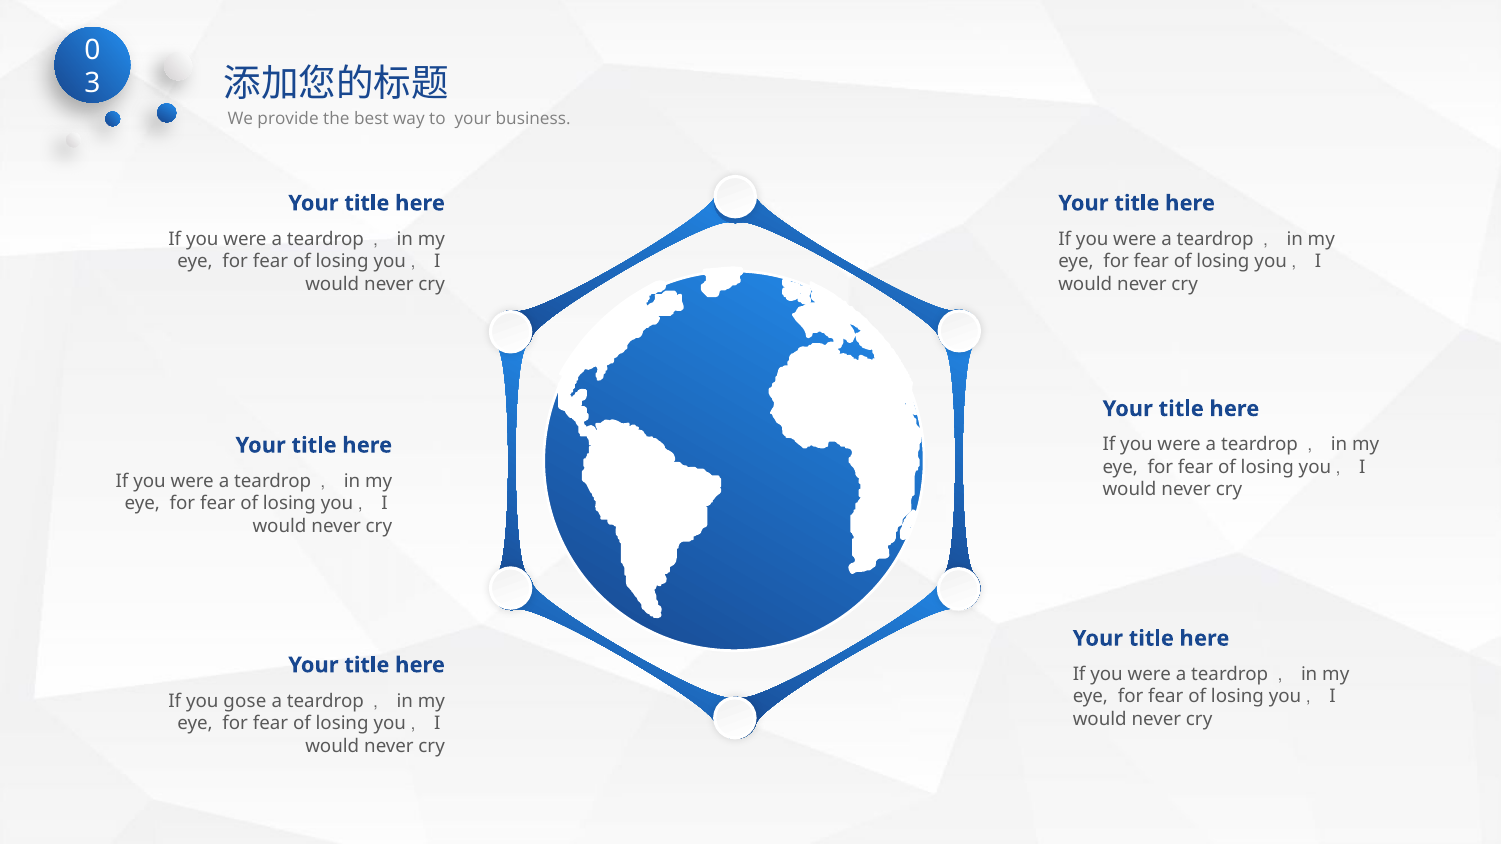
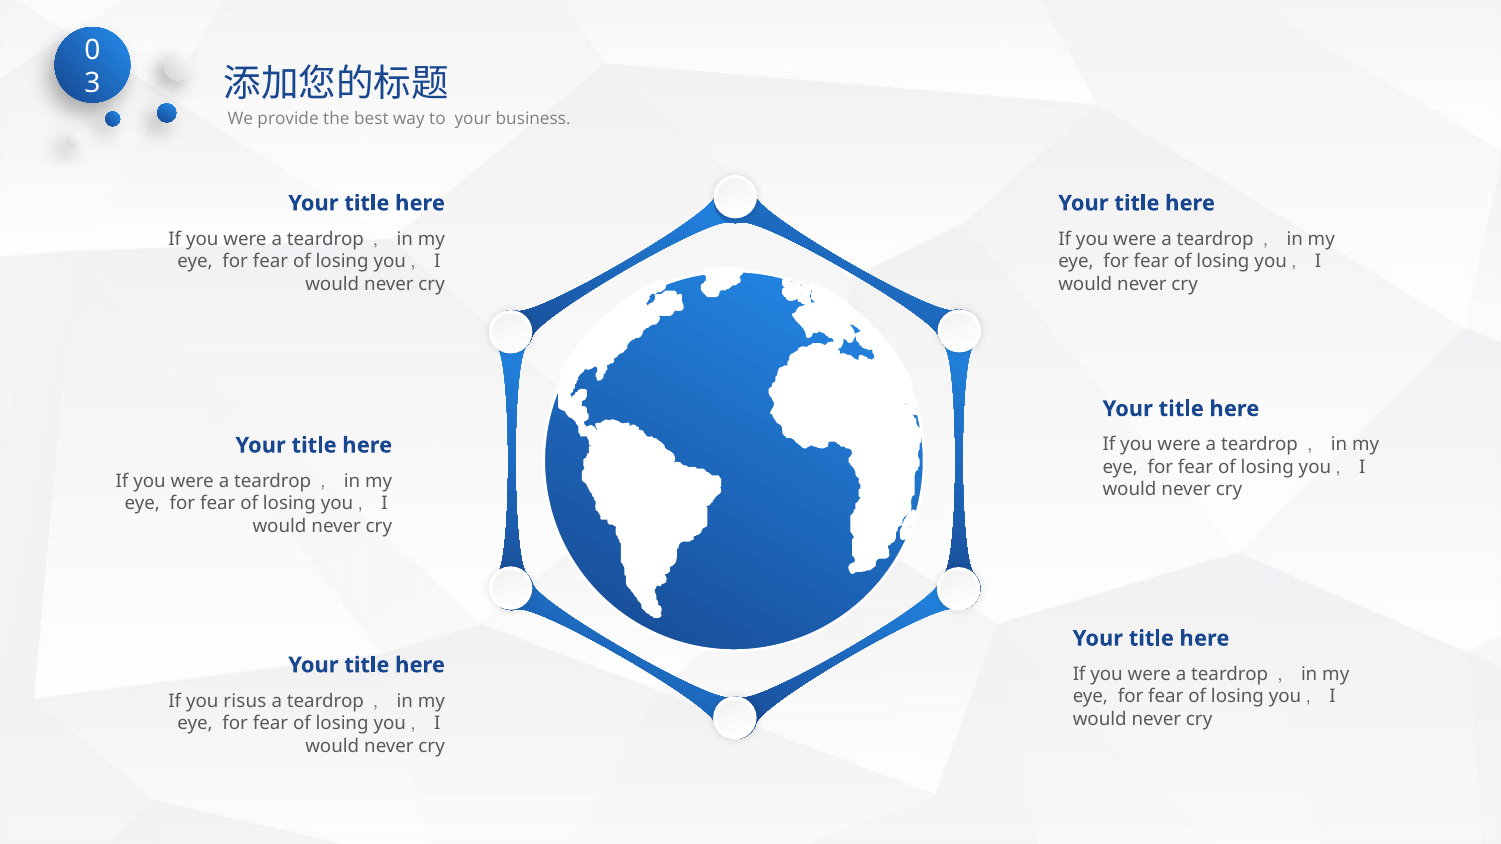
gose: gose -> risus
